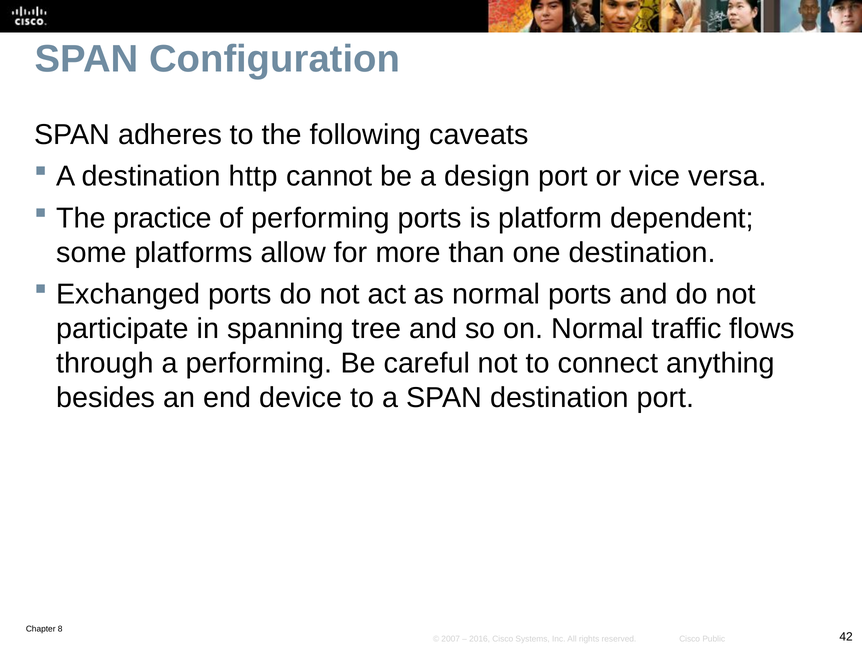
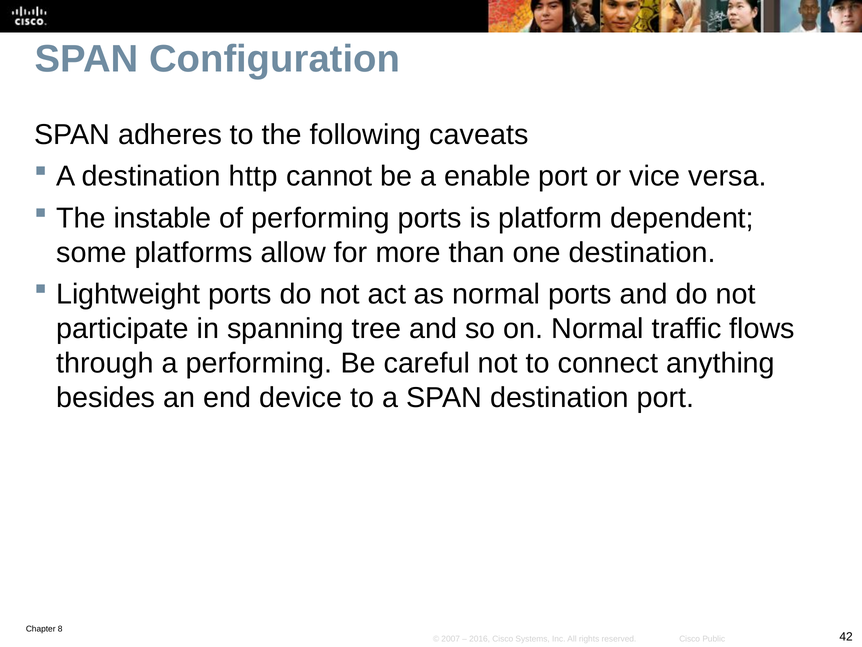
design: design -> enable
practice: practice -> instable
Exchanged: Exchanged -> Lightweight
